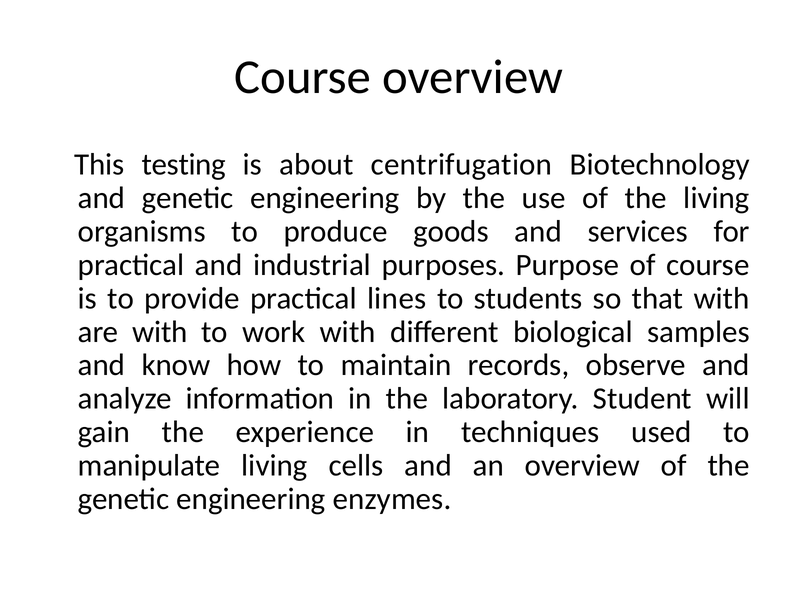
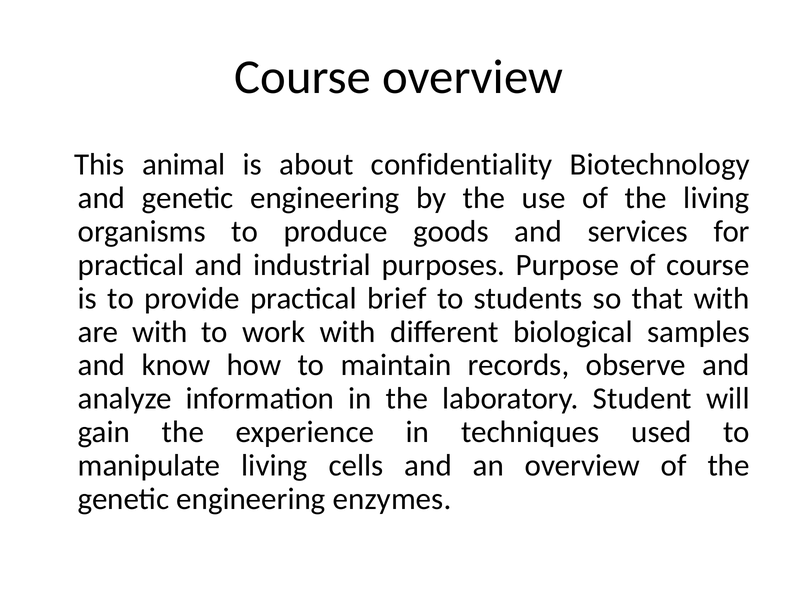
testing: testing -> animal
centrifugation: centrifugation -> confidentiality
lines: lines -> brief
